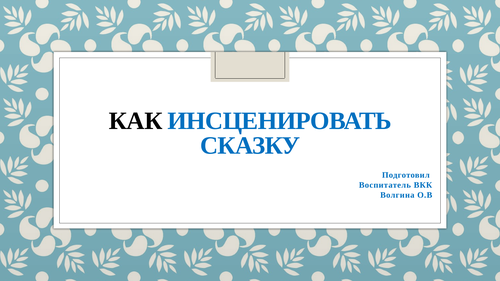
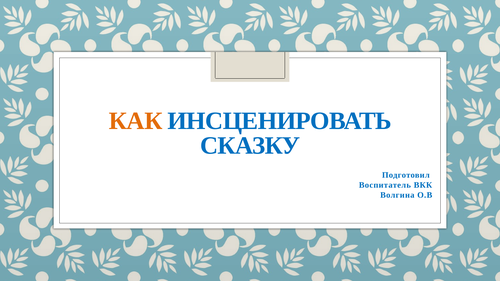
КАК colour: black -> orange
